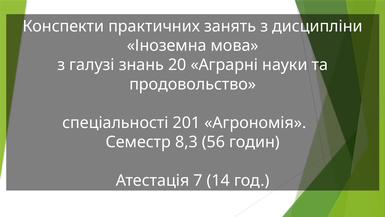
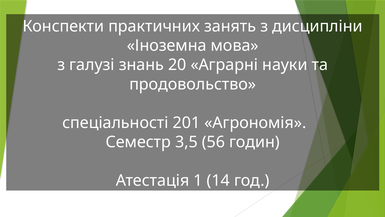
8,3: 8,3 -> 3,5
7: 7 -> 1
